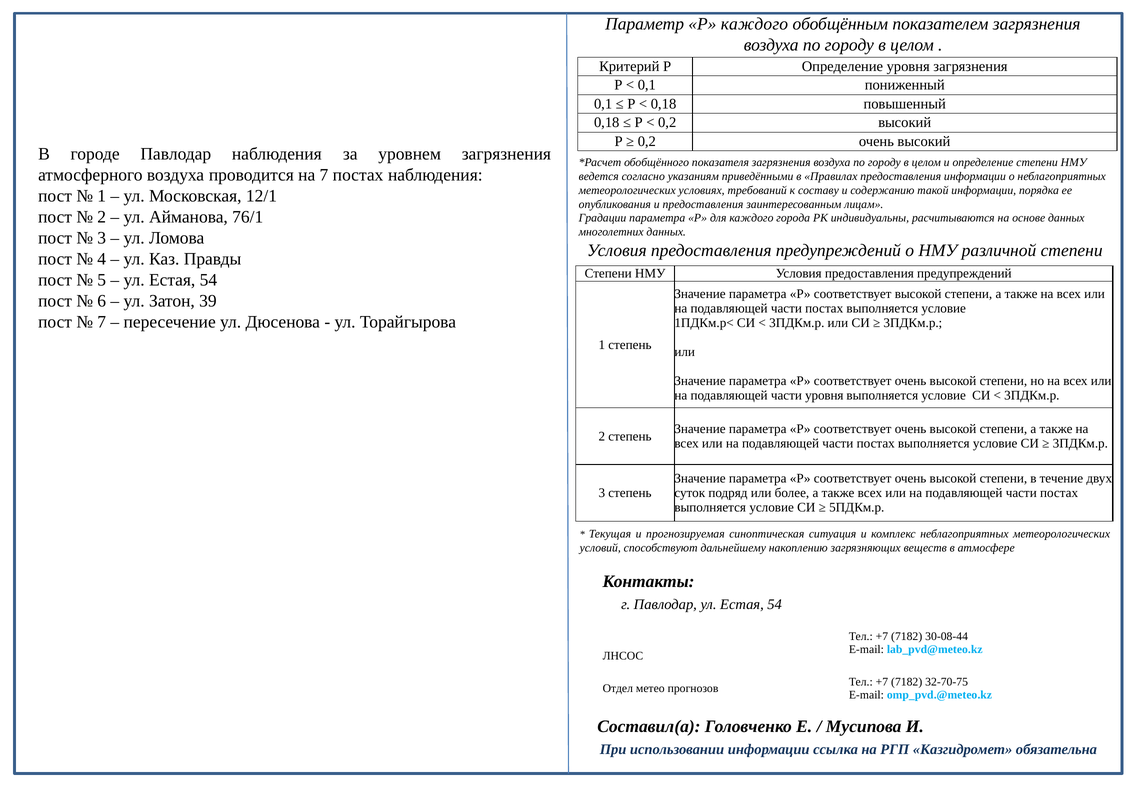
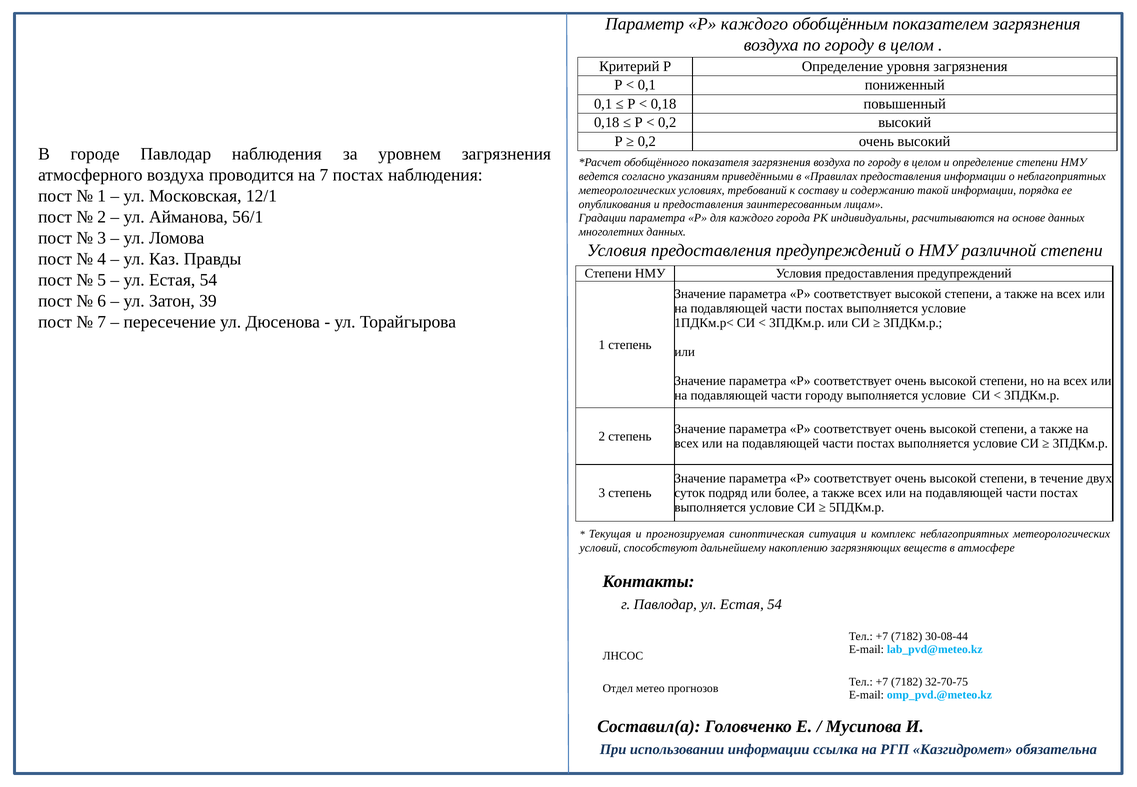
76/1: 76/1 -> 56/1
части уровня: уровня -> городу
